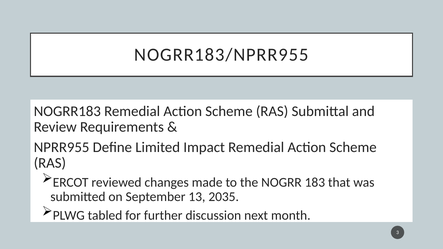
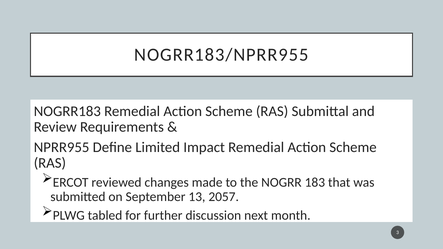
2035: 2035 -> 2057
